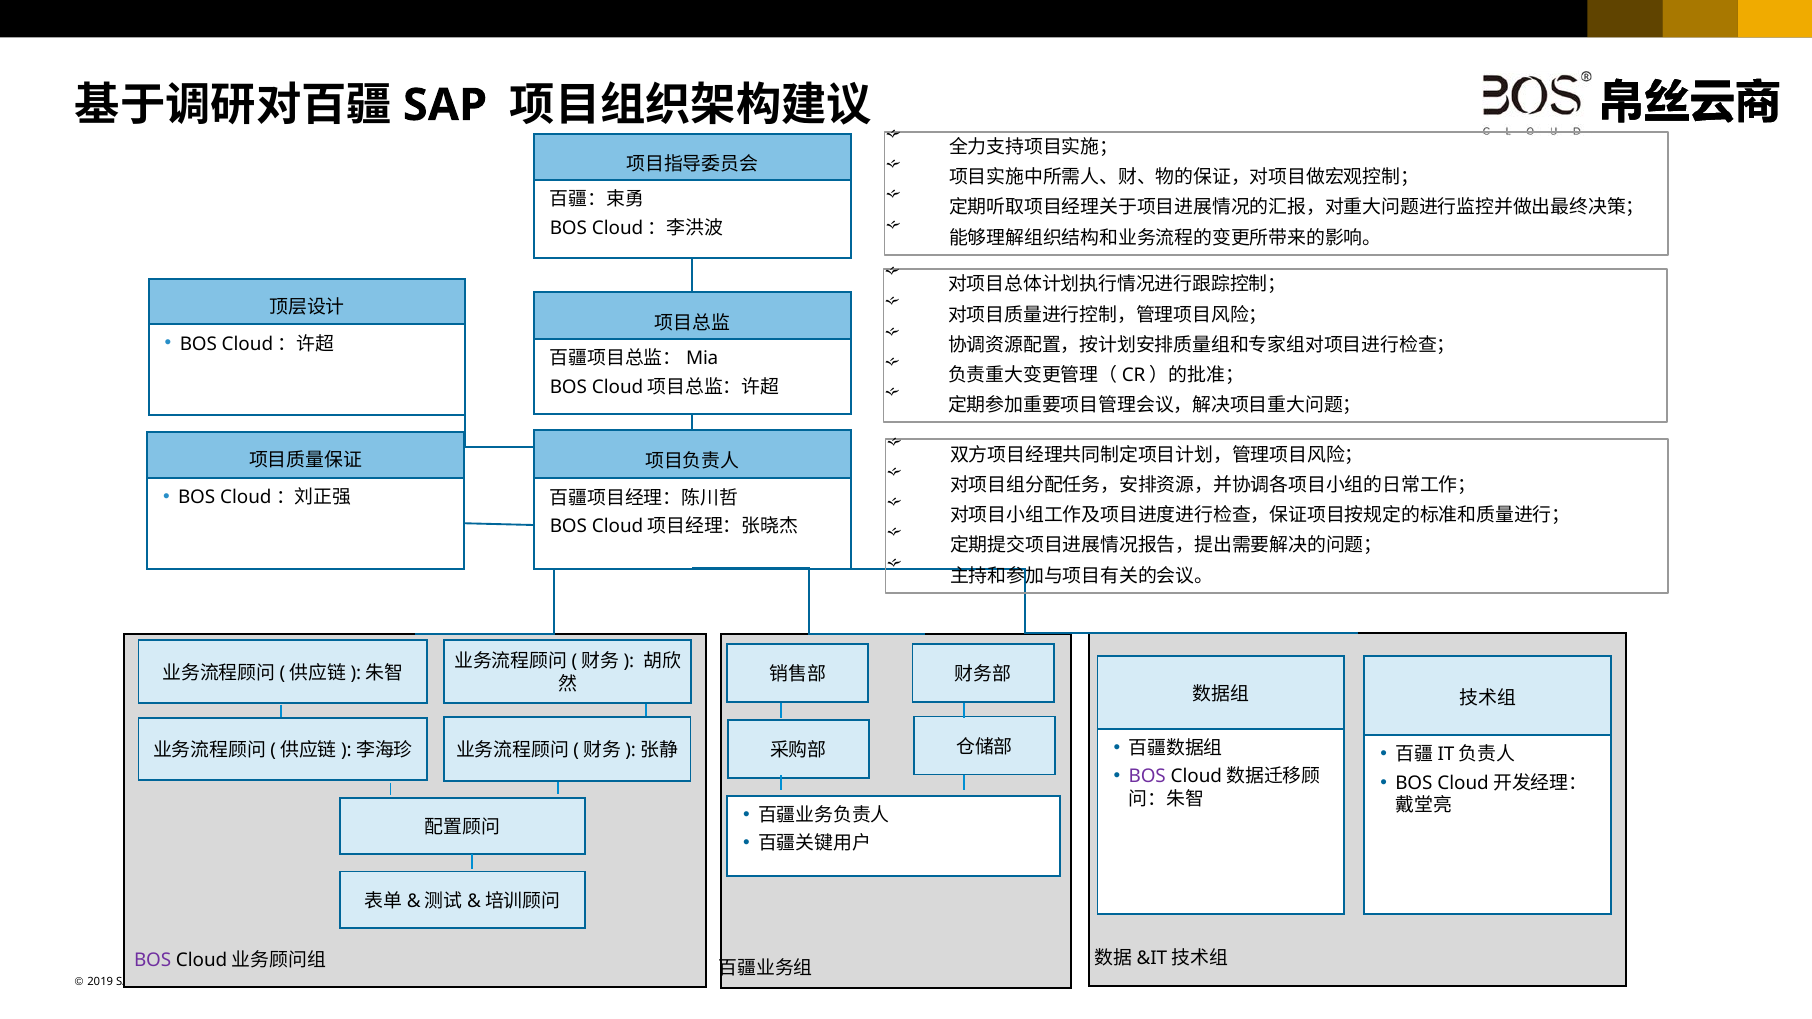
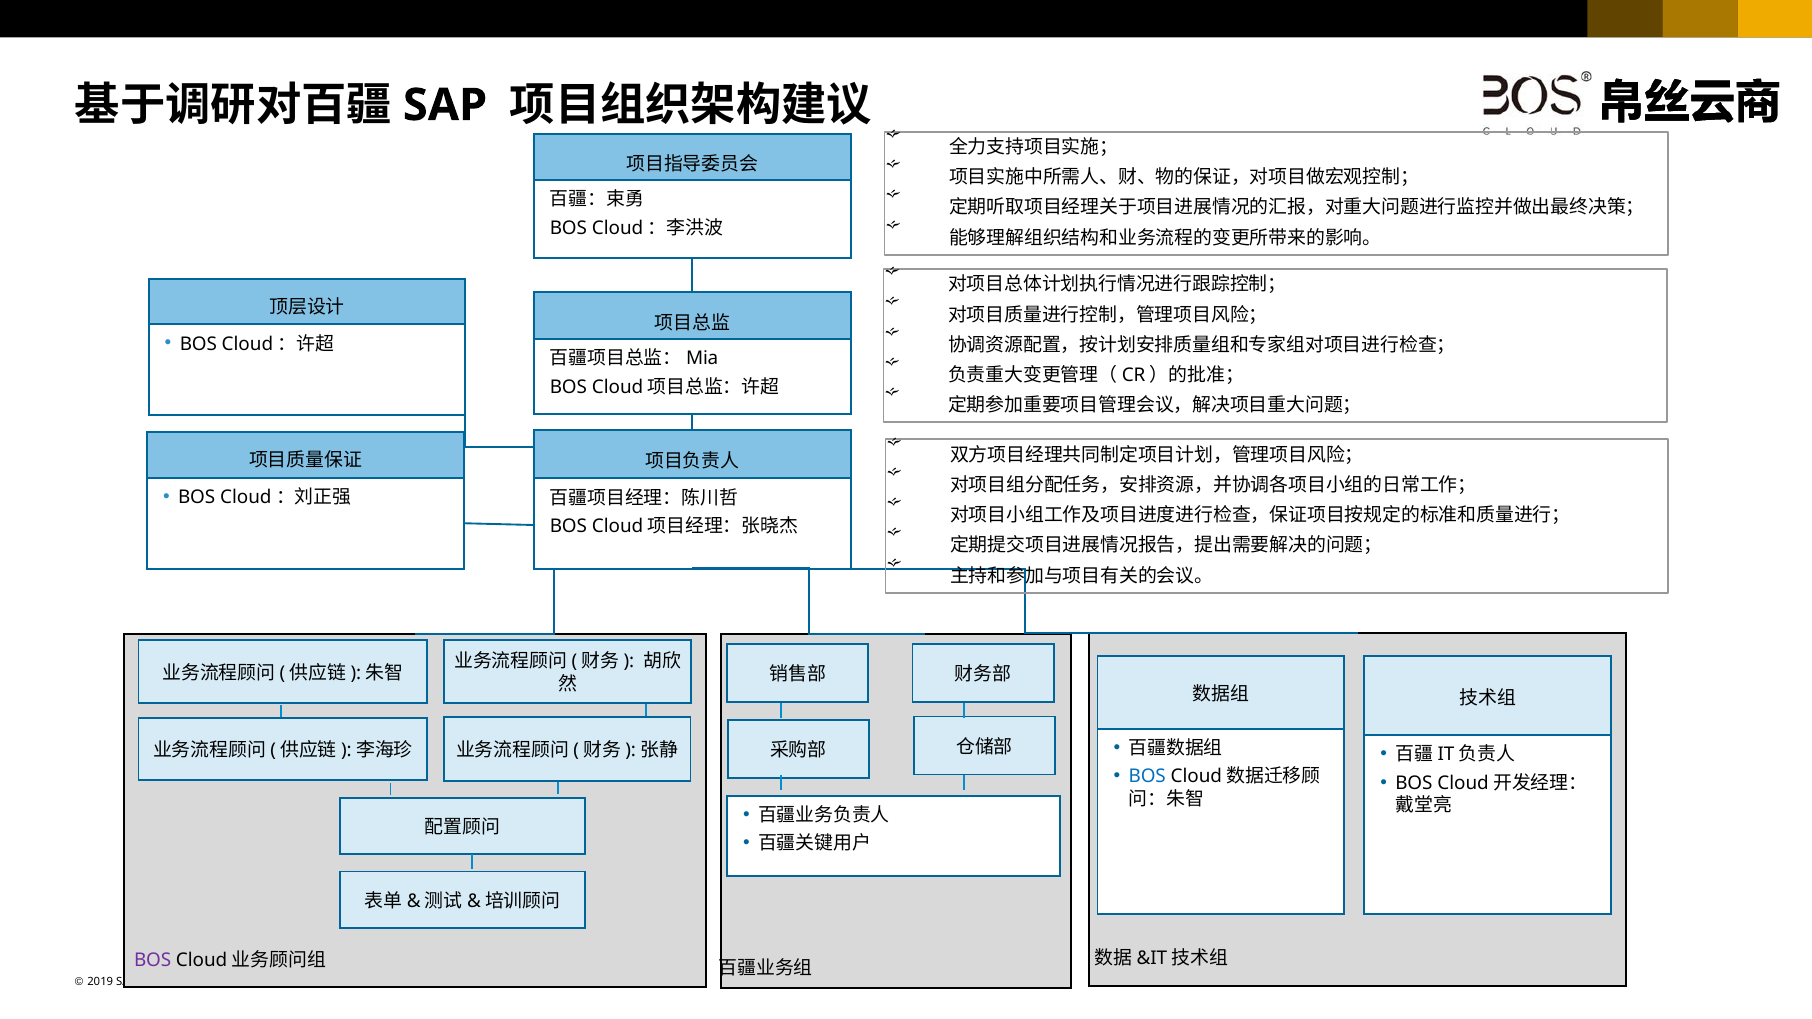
BOS at (1147, 777) colour: purple -> blue
